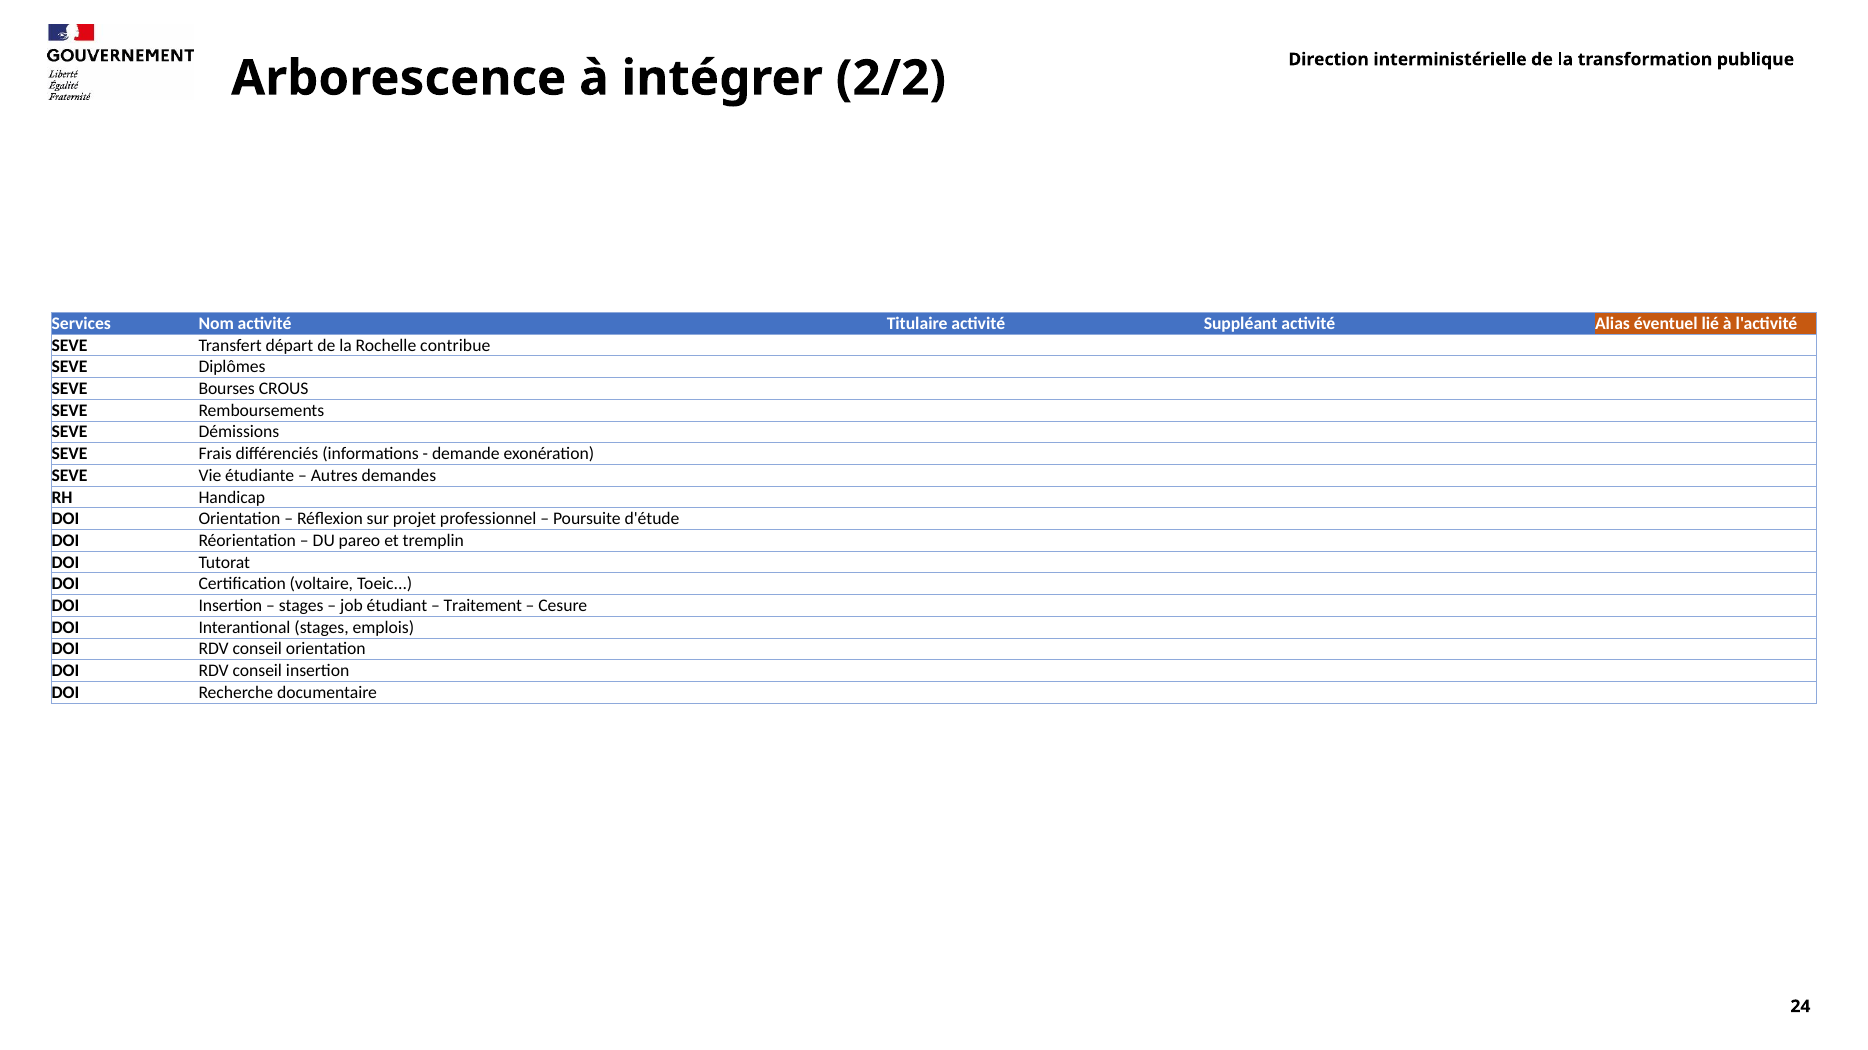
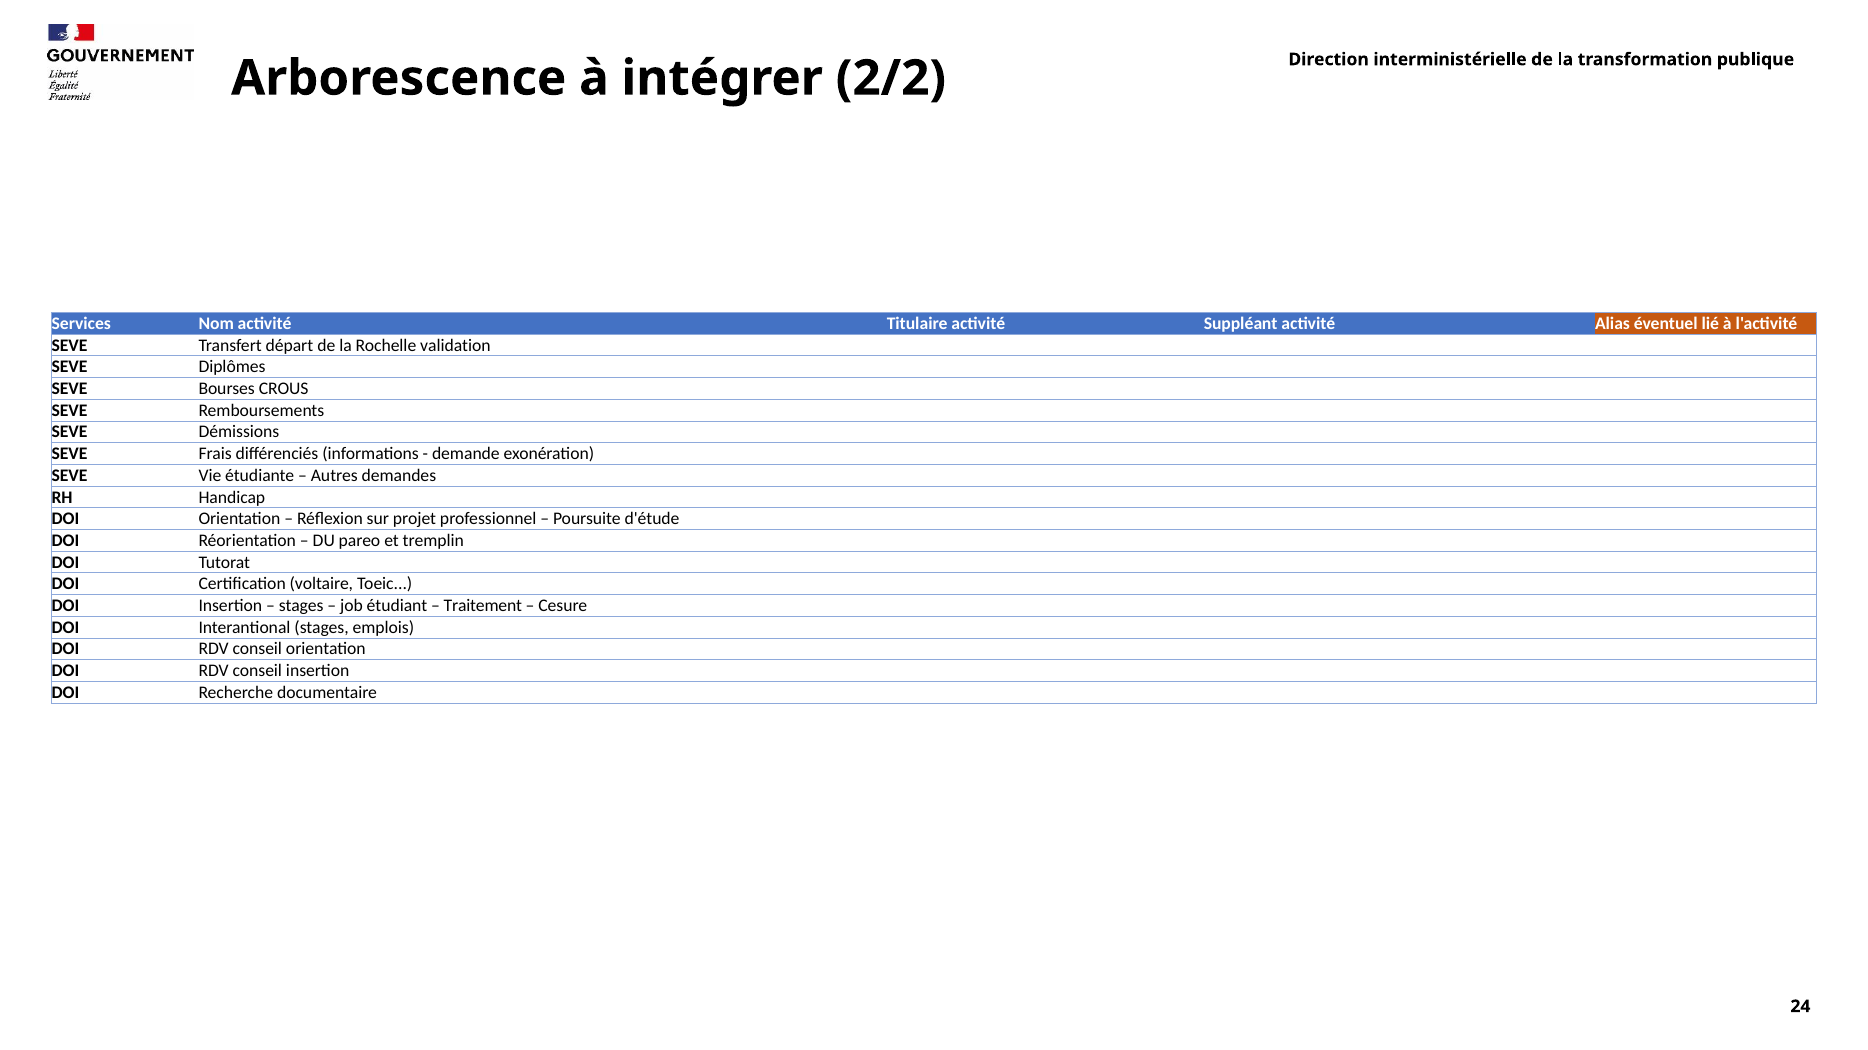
contribue: contribue -> validation
